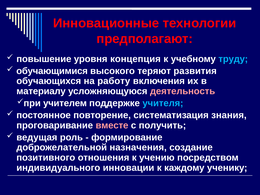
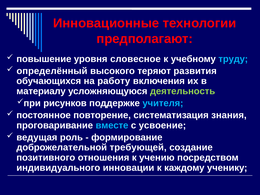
концепция: концепция -> словесное
обучающимися: обучающимися -> определённый
деятельность colour: pink -> light green
учителем: учителем -> рисунков
вместе colour: pink -> light blue
получить: получить -> усвоение
назначения: назначения -> требующей
